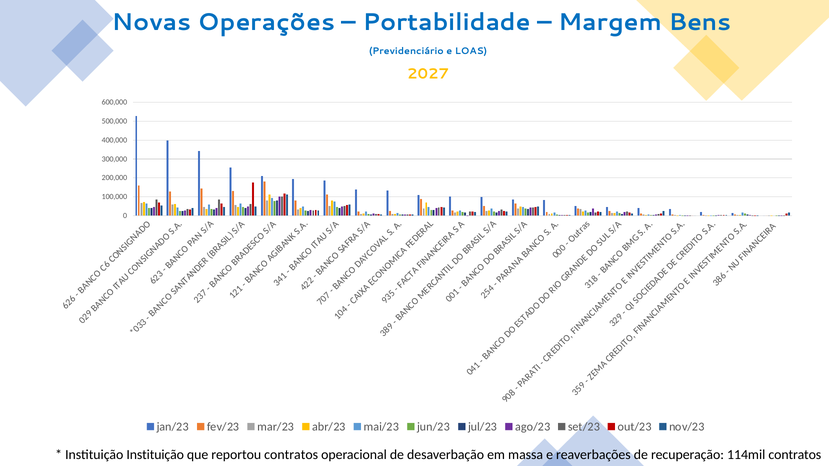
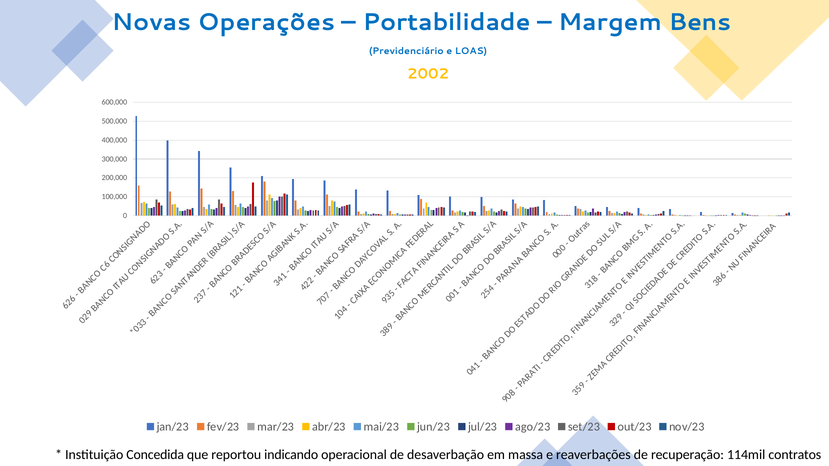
2027: 2027 -> 2002
Instituição Instituição: Instituição -> Concedida
reportou contratos: contratos -> indicando
